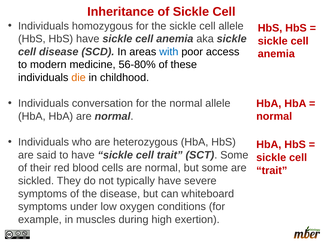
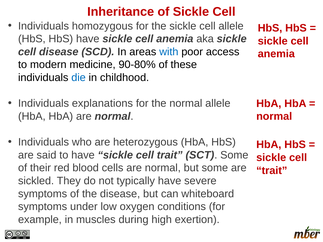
56-80%: 56-80% -> 90-80%
die colour: orange -> blue
conversation: conversation -> explanations
